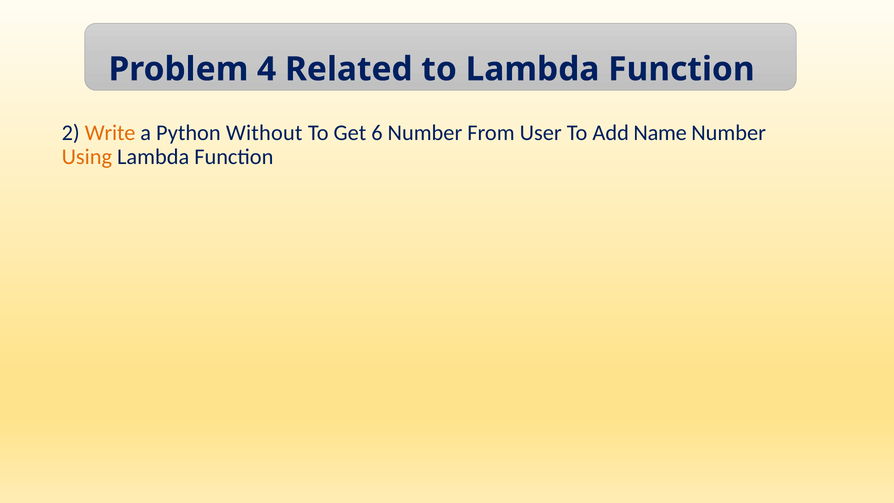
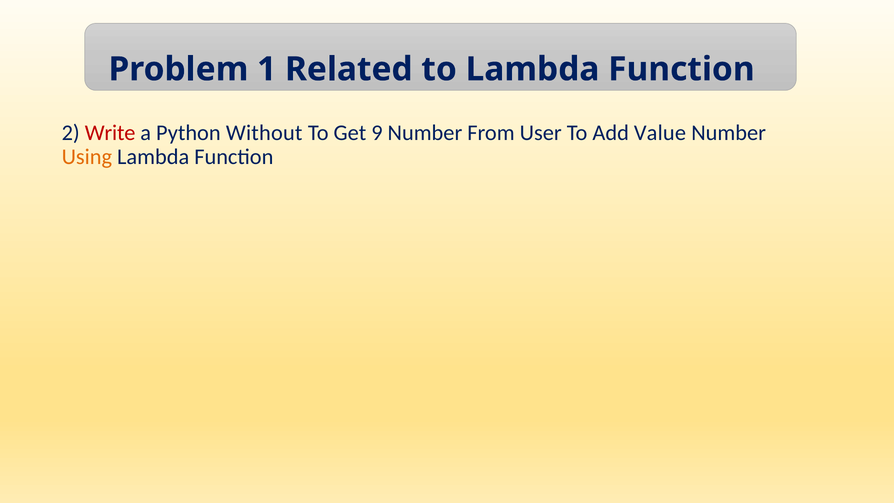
4: 4 -> 1
Write colour: orange -> red
6: 6 -> 9
Name: Name -> Value
